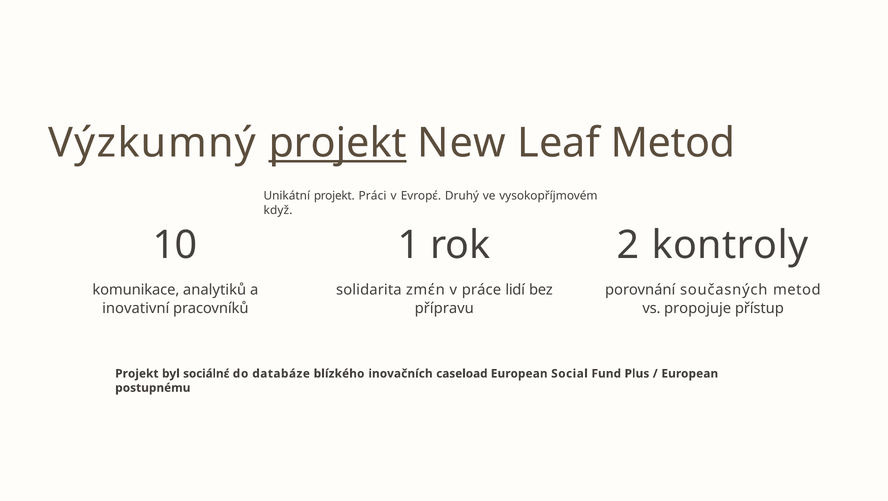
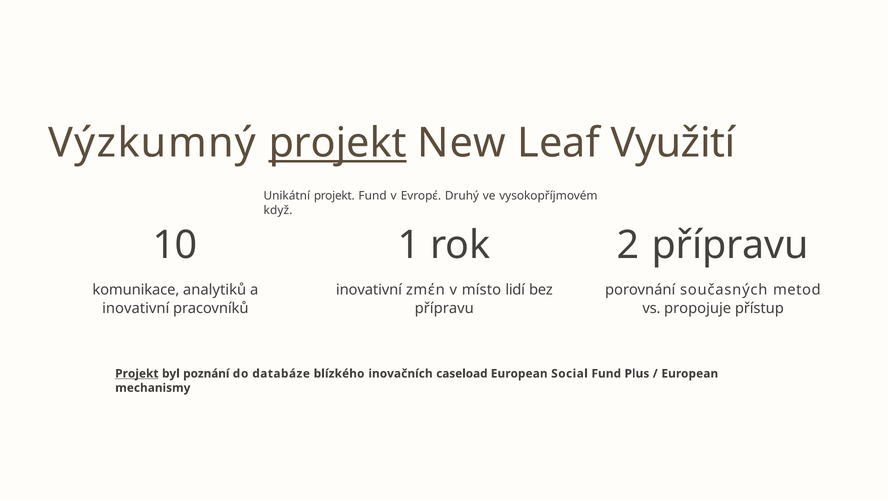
Leaf Metod: Metod -> Využití
projekt Práci: Práci -> Fund
2 kontroly: kontroly -> přípravu
solidarita at (369, 290): solidarita -> inovativní
práce: práce -> místo
Projekt at (137, 373) underline: none -> present
sociálnέ: sociálnέ -> poznání
postupnému: postupnému -> mechanismy
